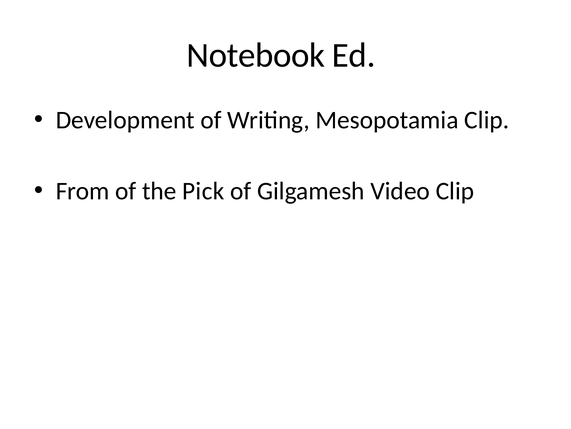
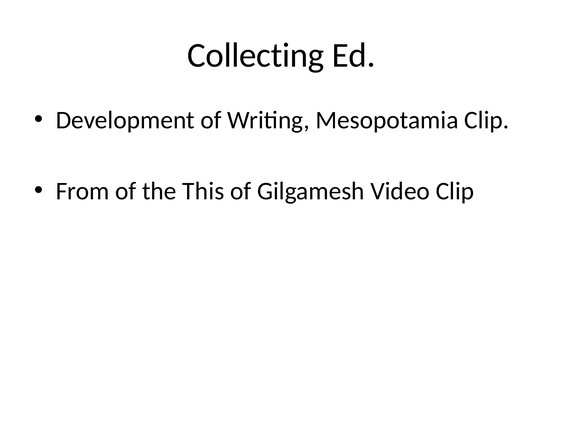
Notebook: Notebook -> Collecting
Pick: Pick -> This
